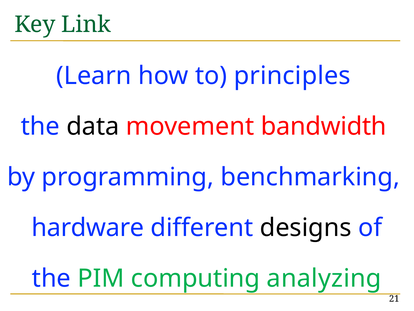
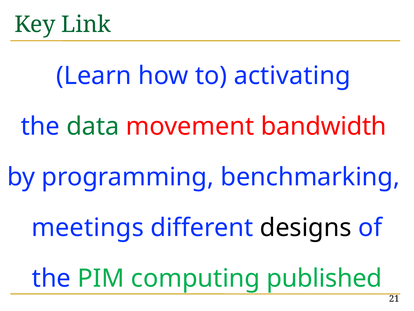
principles: principles -> activating
data colour: black -> green
hardware: hardware -> meetings
analyzing: analyzing -> published
